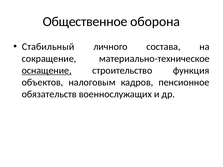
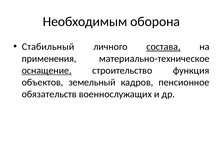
Общественное: Общественное -> Необходимым
состава underline: none -> present
сокращение: сокращение -> применения
налоговым: налоговым -> земельный
